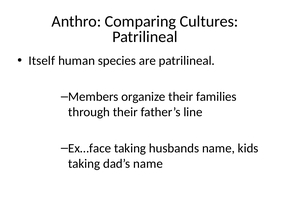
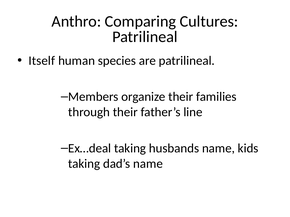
Ex…face: Ex…face -> Ex…deal
